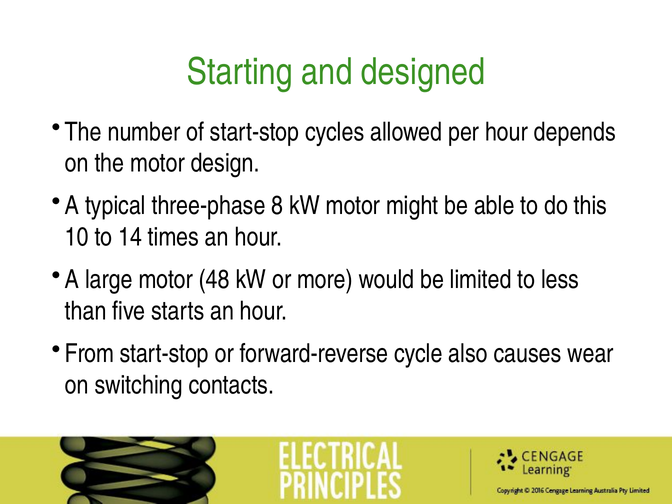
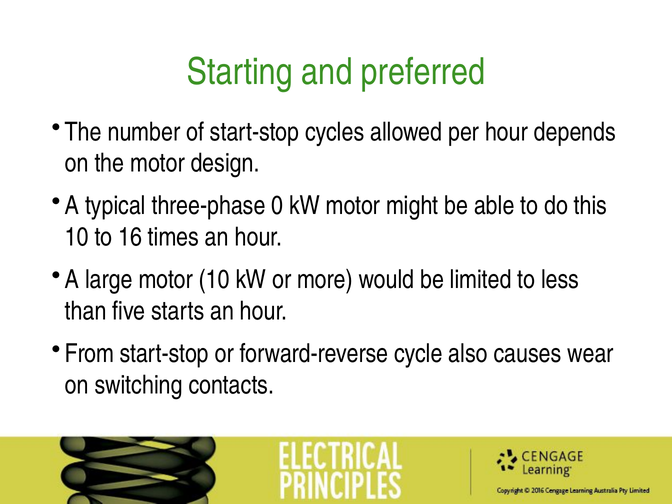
designed: designed -> preferred
8: 8 -> 0
14: 14 -> 16
motor 48: 48 -> 10
